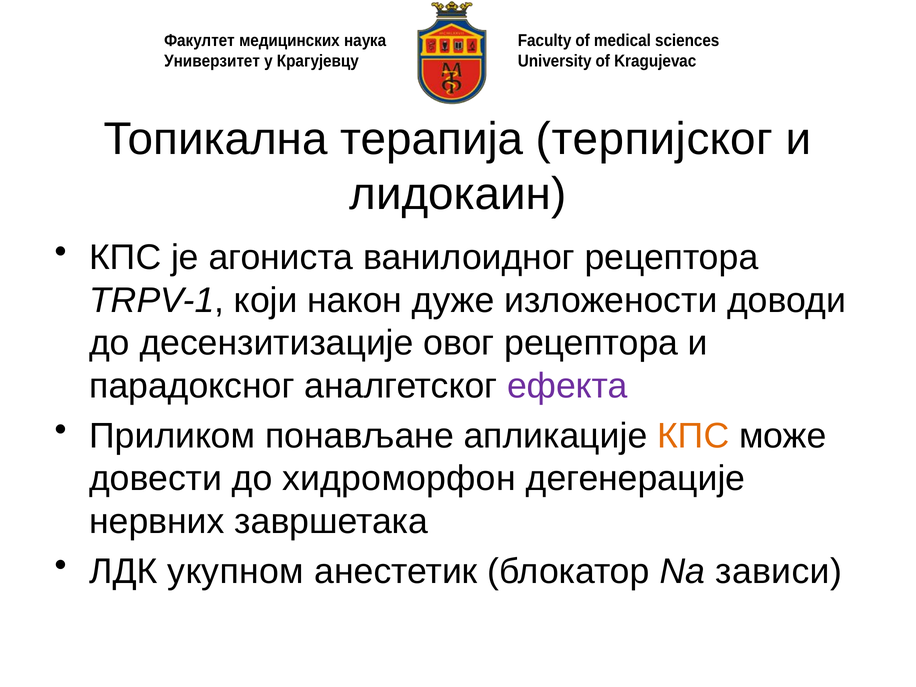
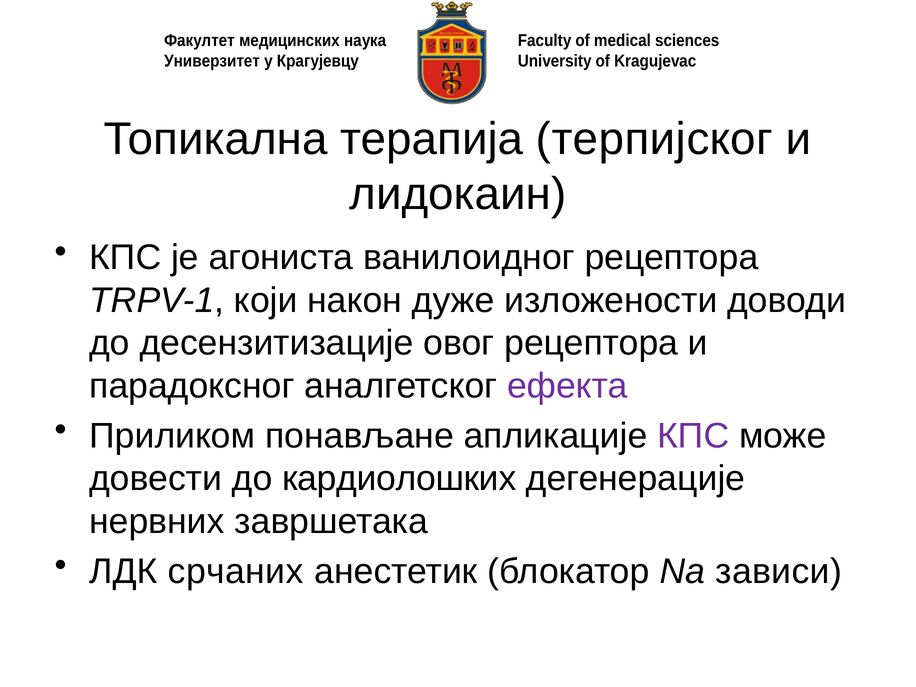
КПС at (693, 436) colour: orange -> purple
хидроморфон: хидроморфон -> кардиолошких
укупном: укупном -> срчаних
